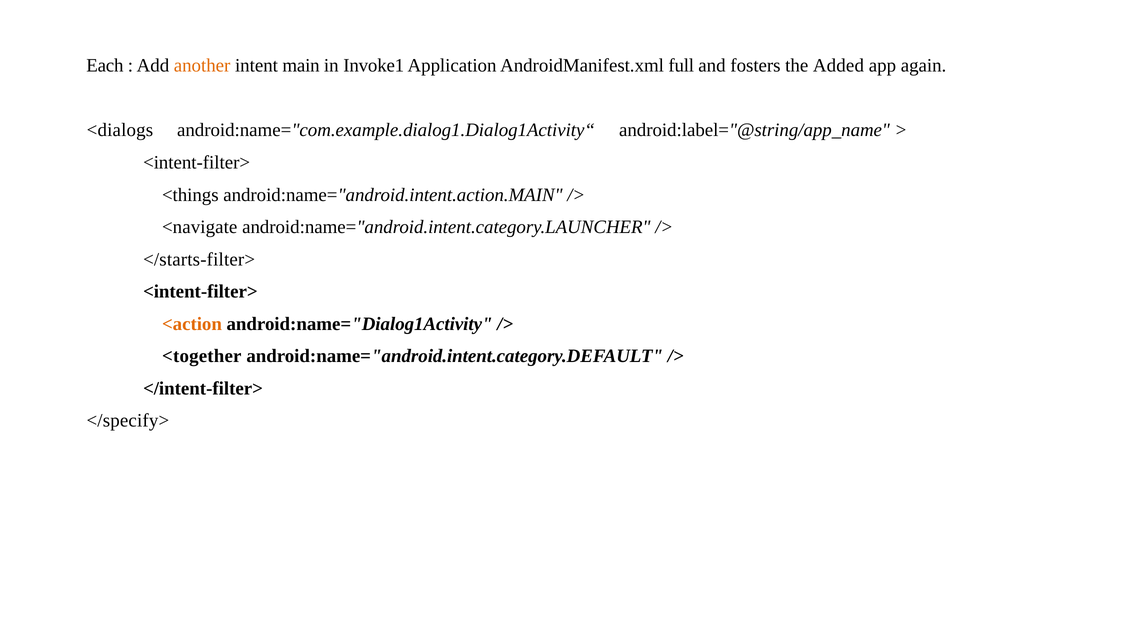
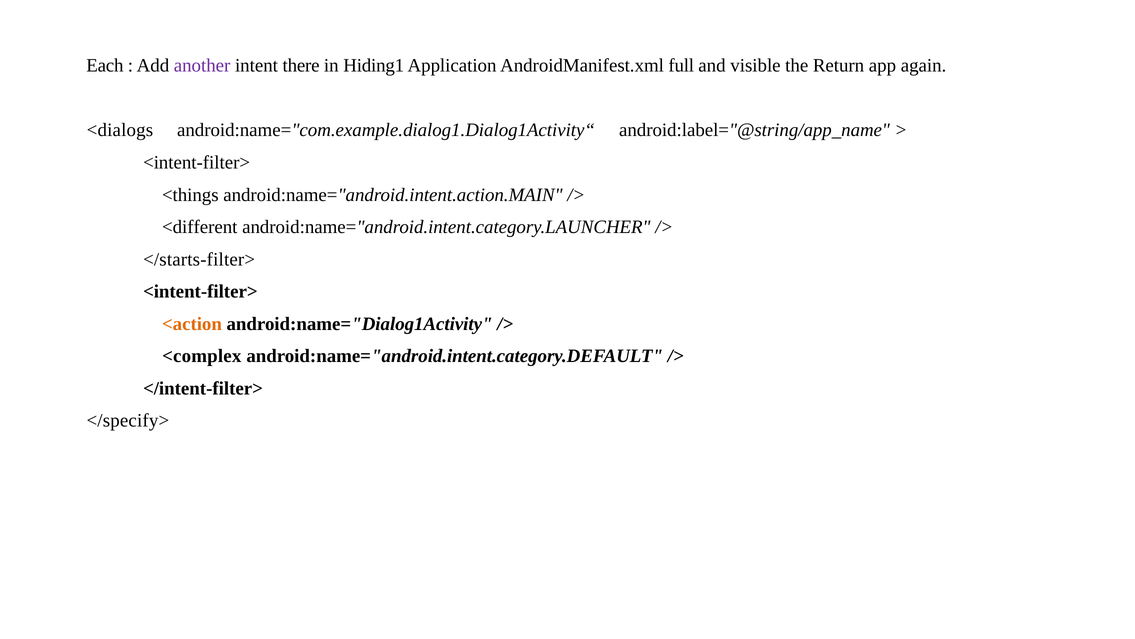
another colour: orange -> purple
main: main -> there
Invoke1: Invoke1 -> Hiding1
fosters: fosters -> visible
Added: Added -> Return
<navigate: <navigate -> <different
<together: <together -> <complex
